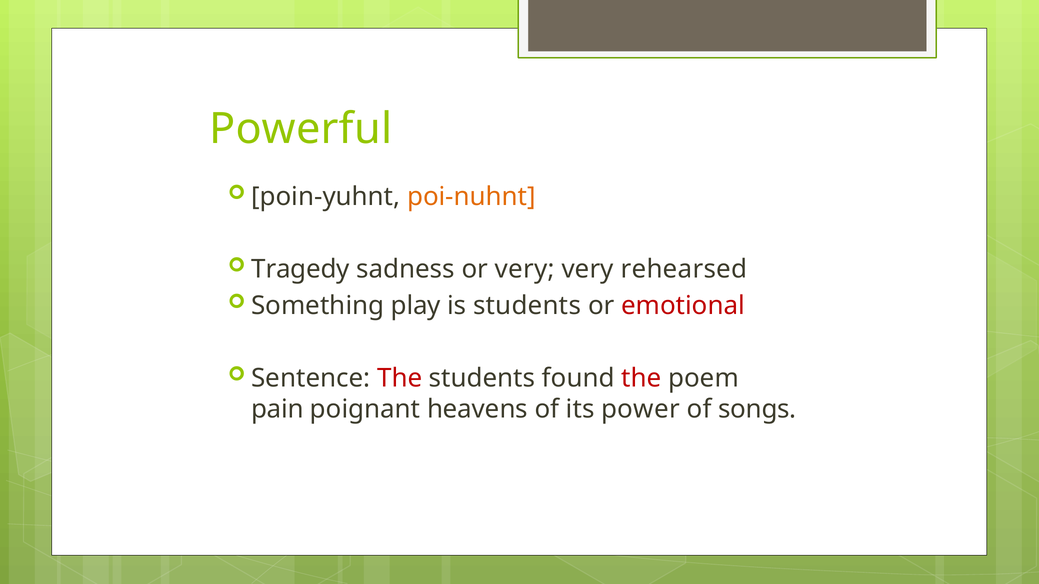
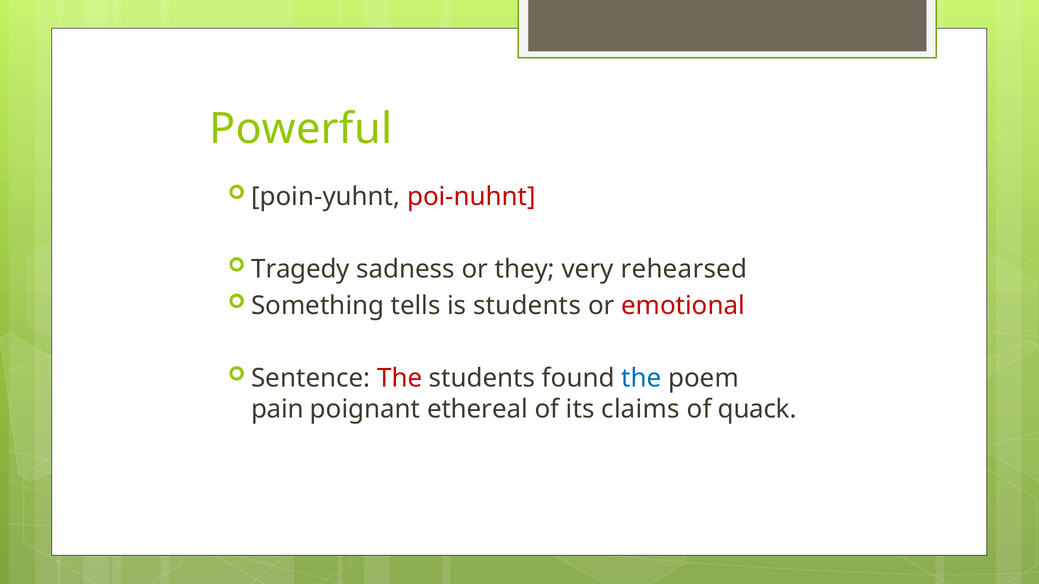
poi-nuhnt colour: orange -> red
or very: very -> they
play: play -> tells
the at (641, 378) colour: red -> blue
heavens: heavens -> ethereal
power: power -> claims
songs: songs -> quack
